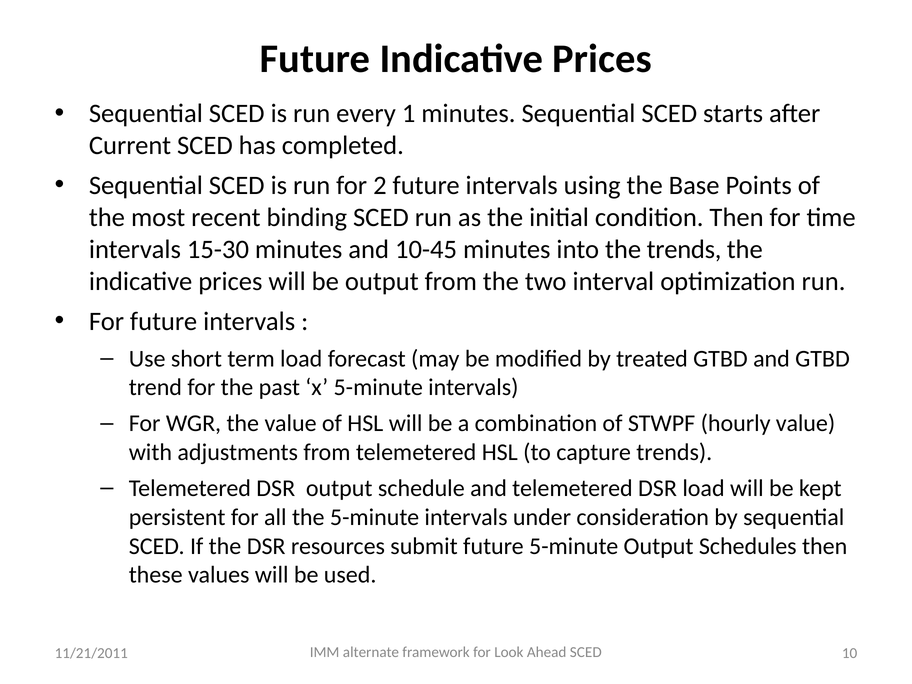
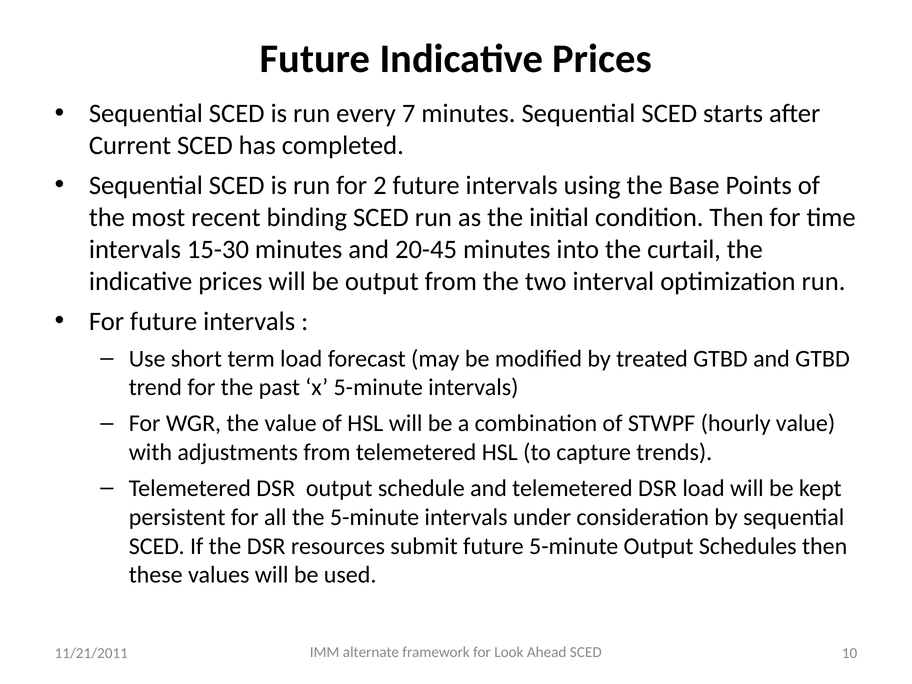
1: 1 -> 7
10-45: 10-45 -> 20-45
the trends: trends -> curtail
